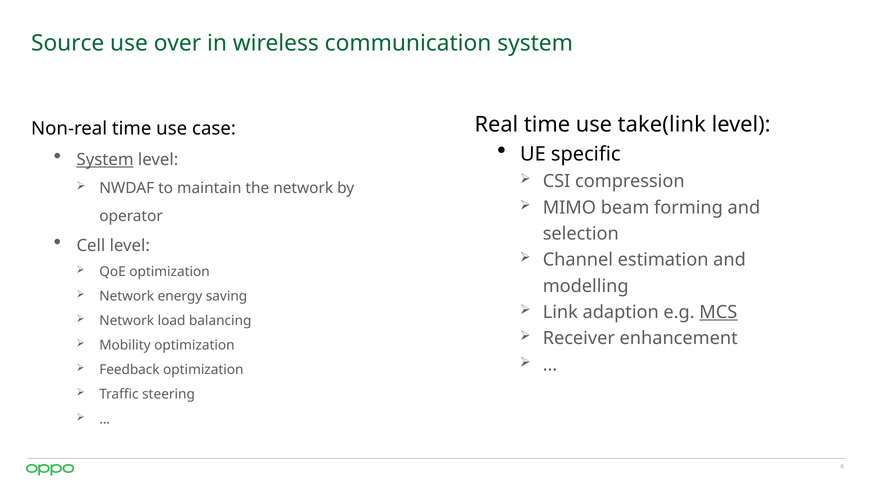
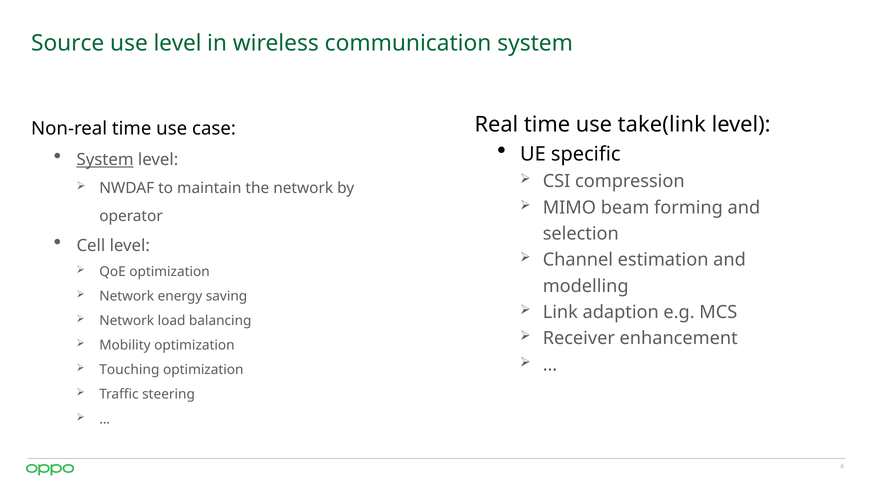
use over: over -> level
MCS underline: present -> none
Feedback: Feedback -> Touching
